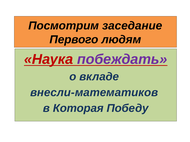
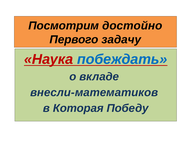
заседание: заседание -> достойно
людям: людям -> задачу
побеждать colour: purple -> blue
